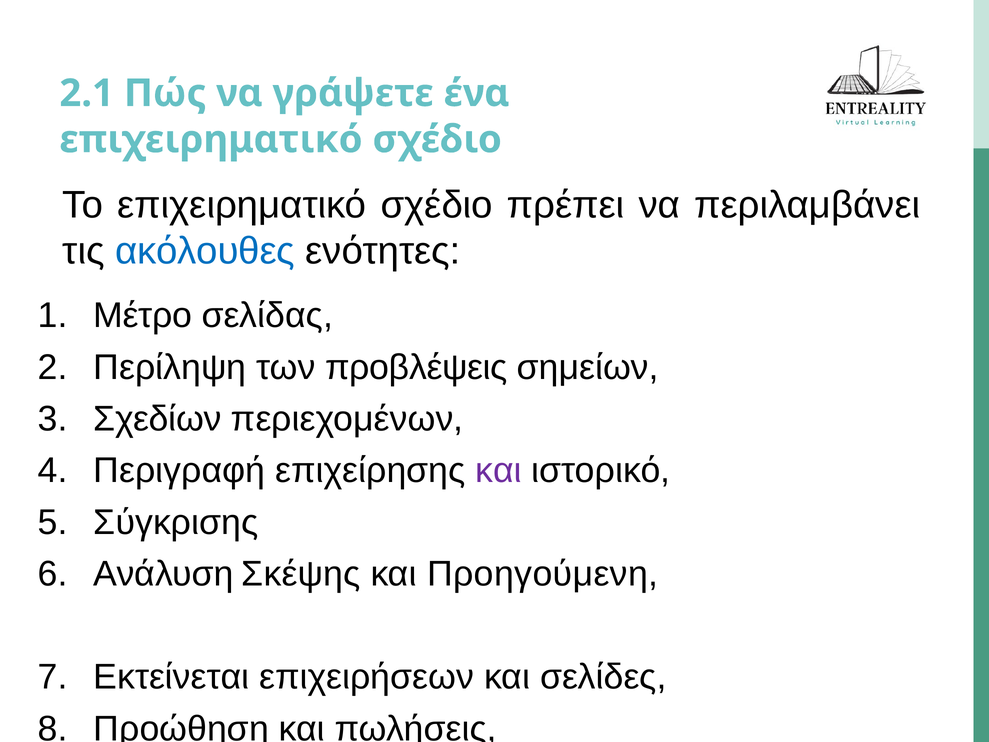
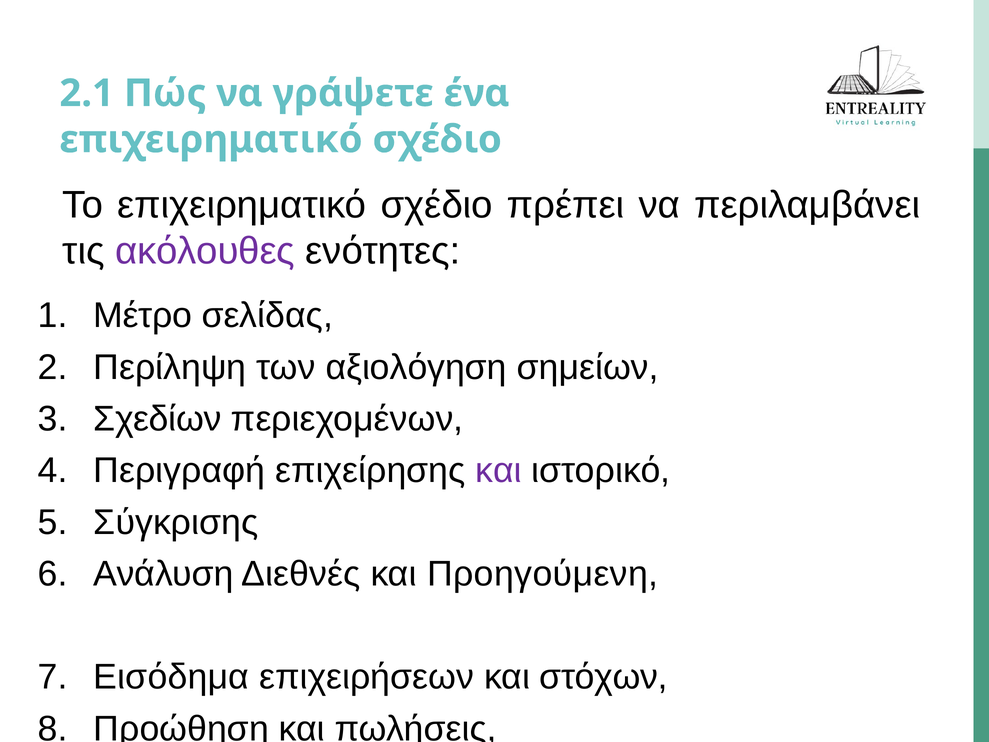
ακόλουθες colour: blue -> purple
προβλέψεις: προβλέψεις -> αξιολόγηση
Σκέψης: Σκέψης -> Διεθνές
Εκτείνεται: Εκτείνεται -> Εισόδημα
σελίδες: σελίδες -> στόχων
